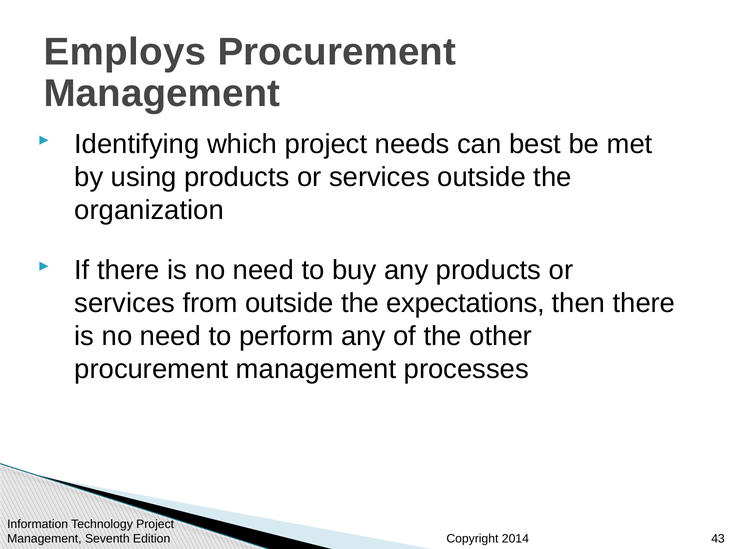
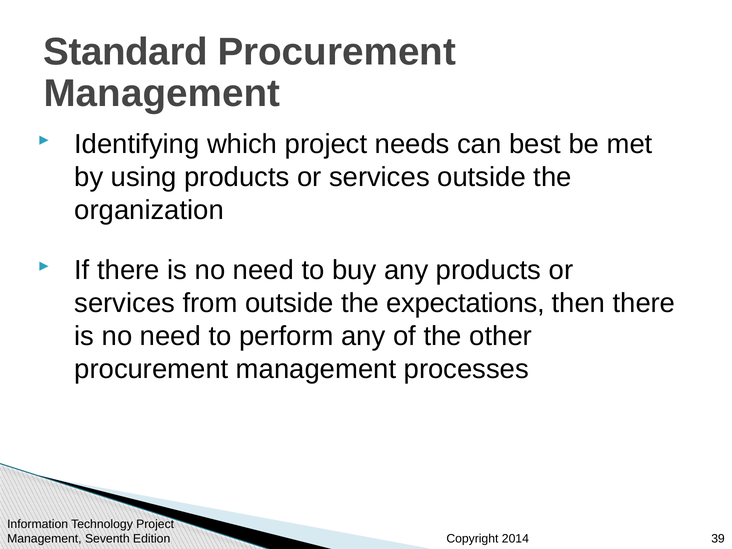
Employs: Employs -> Standard
43: 43 -> 39
